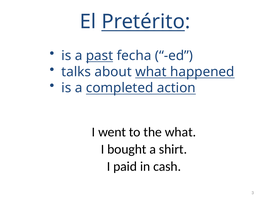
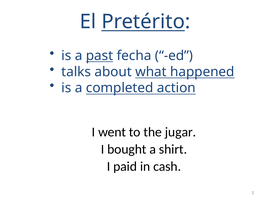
the what: what -> jugar
